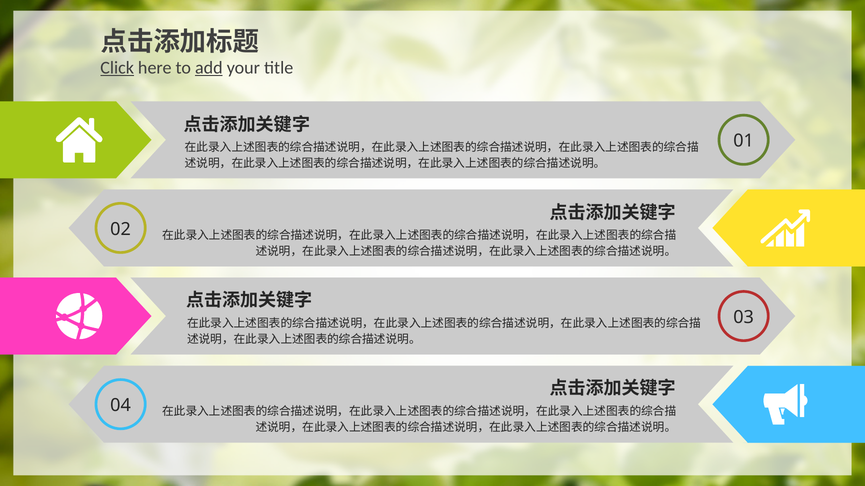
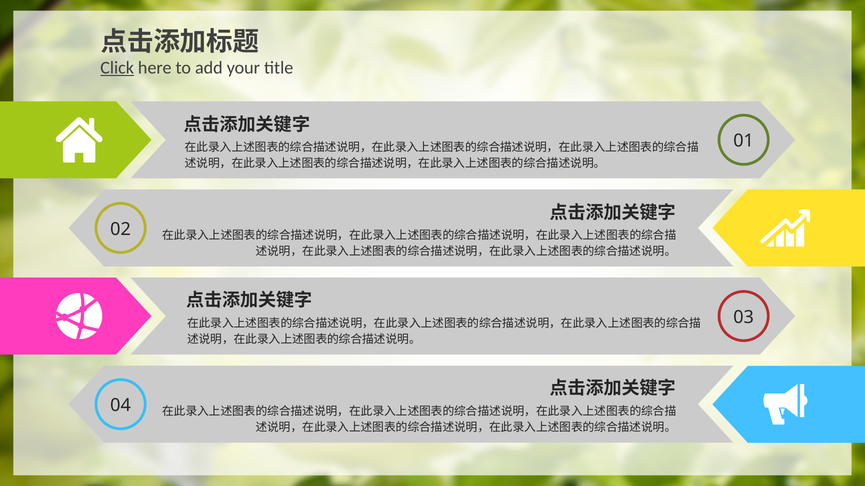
add underline: present -> none
